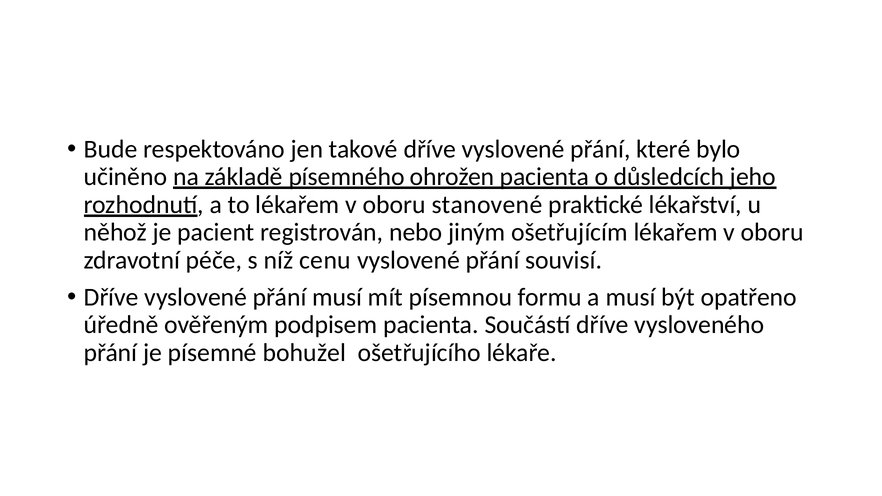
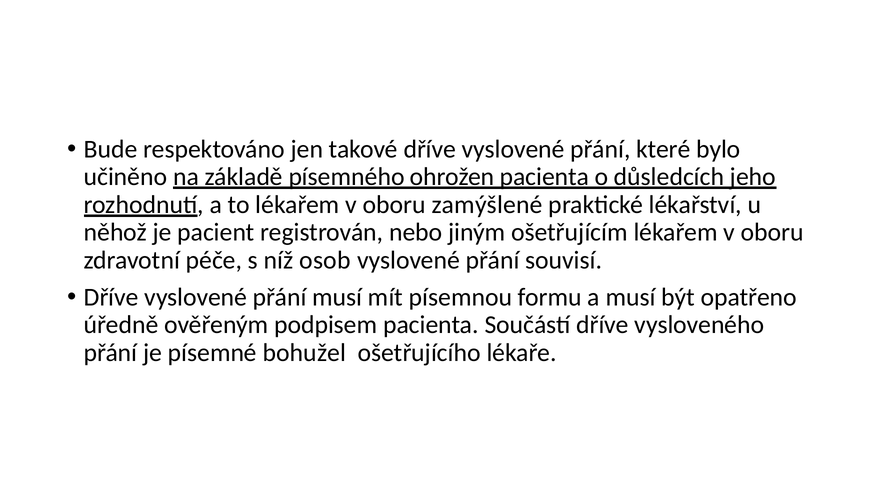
stanovené: stanovené -> zamýšlené
cenu: cenu -> osob
